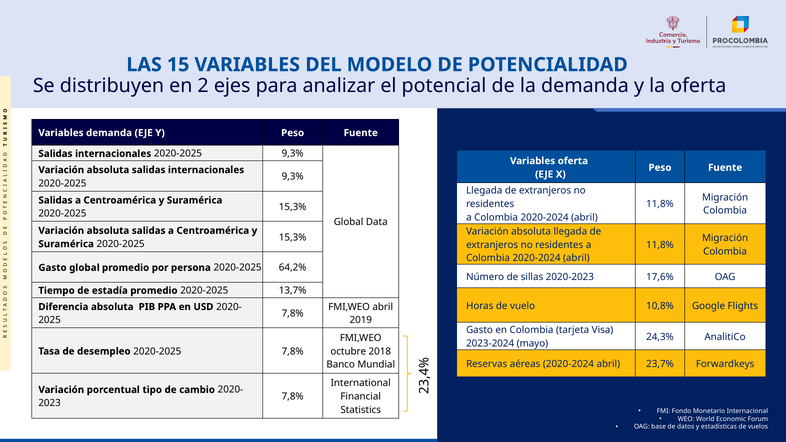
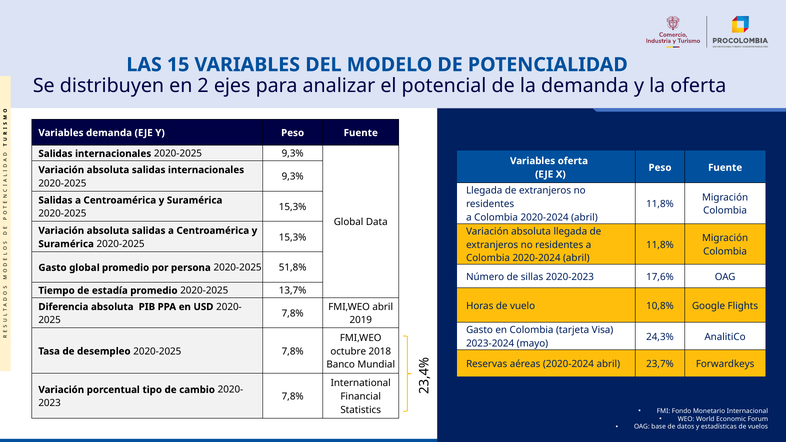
64,2%: 64,2% -> 51,8%
